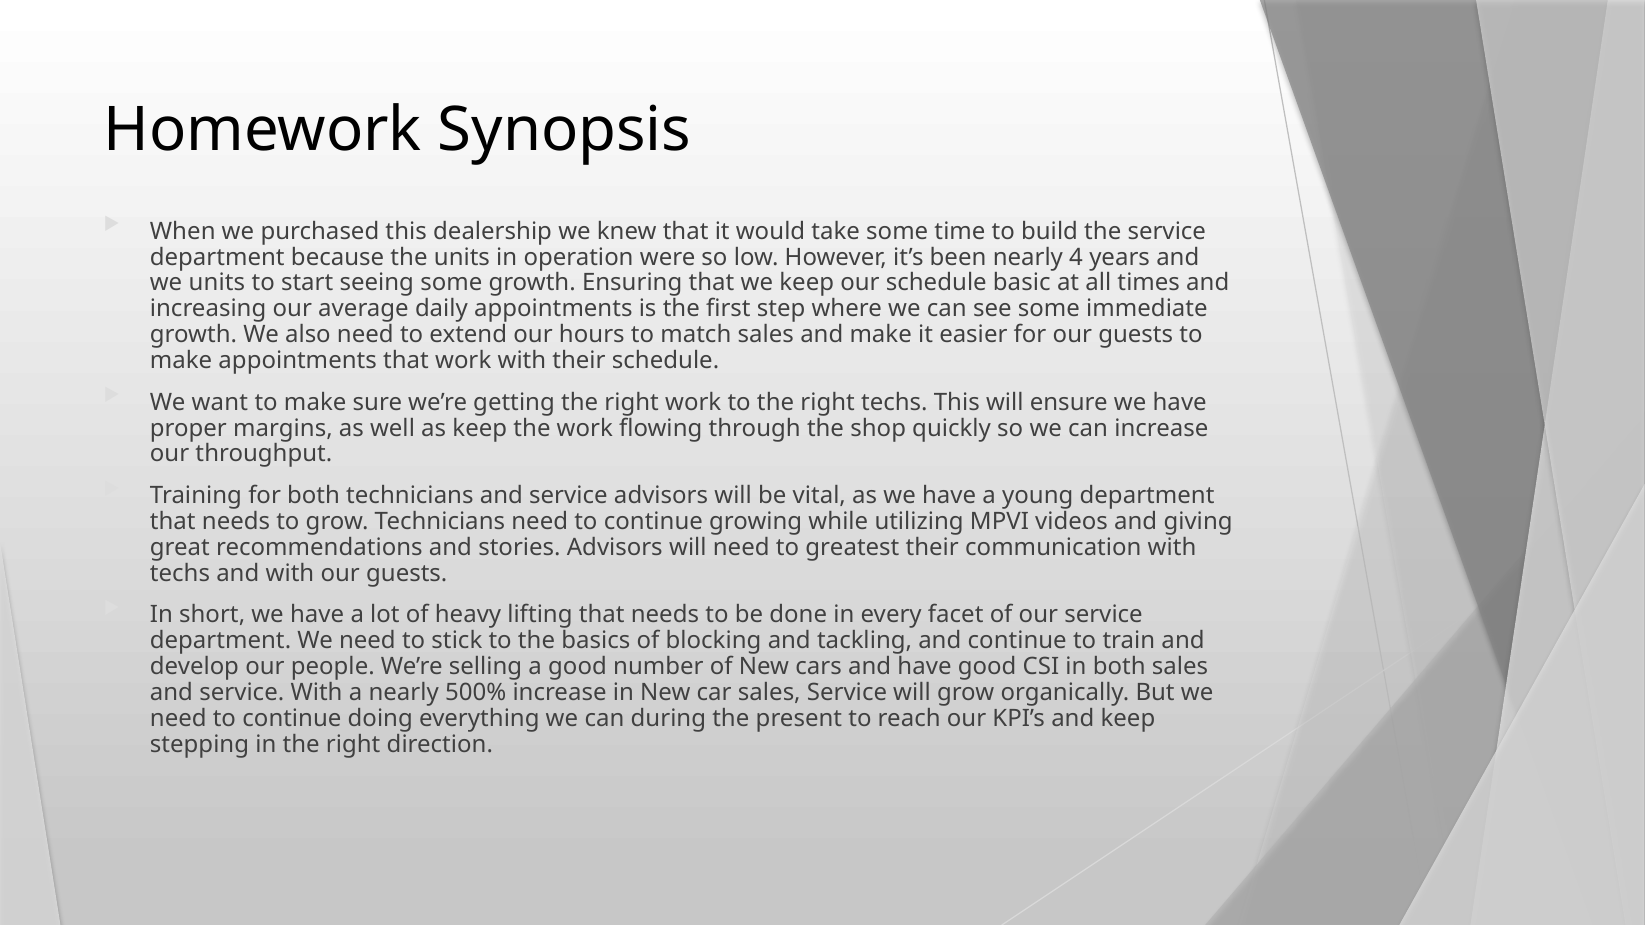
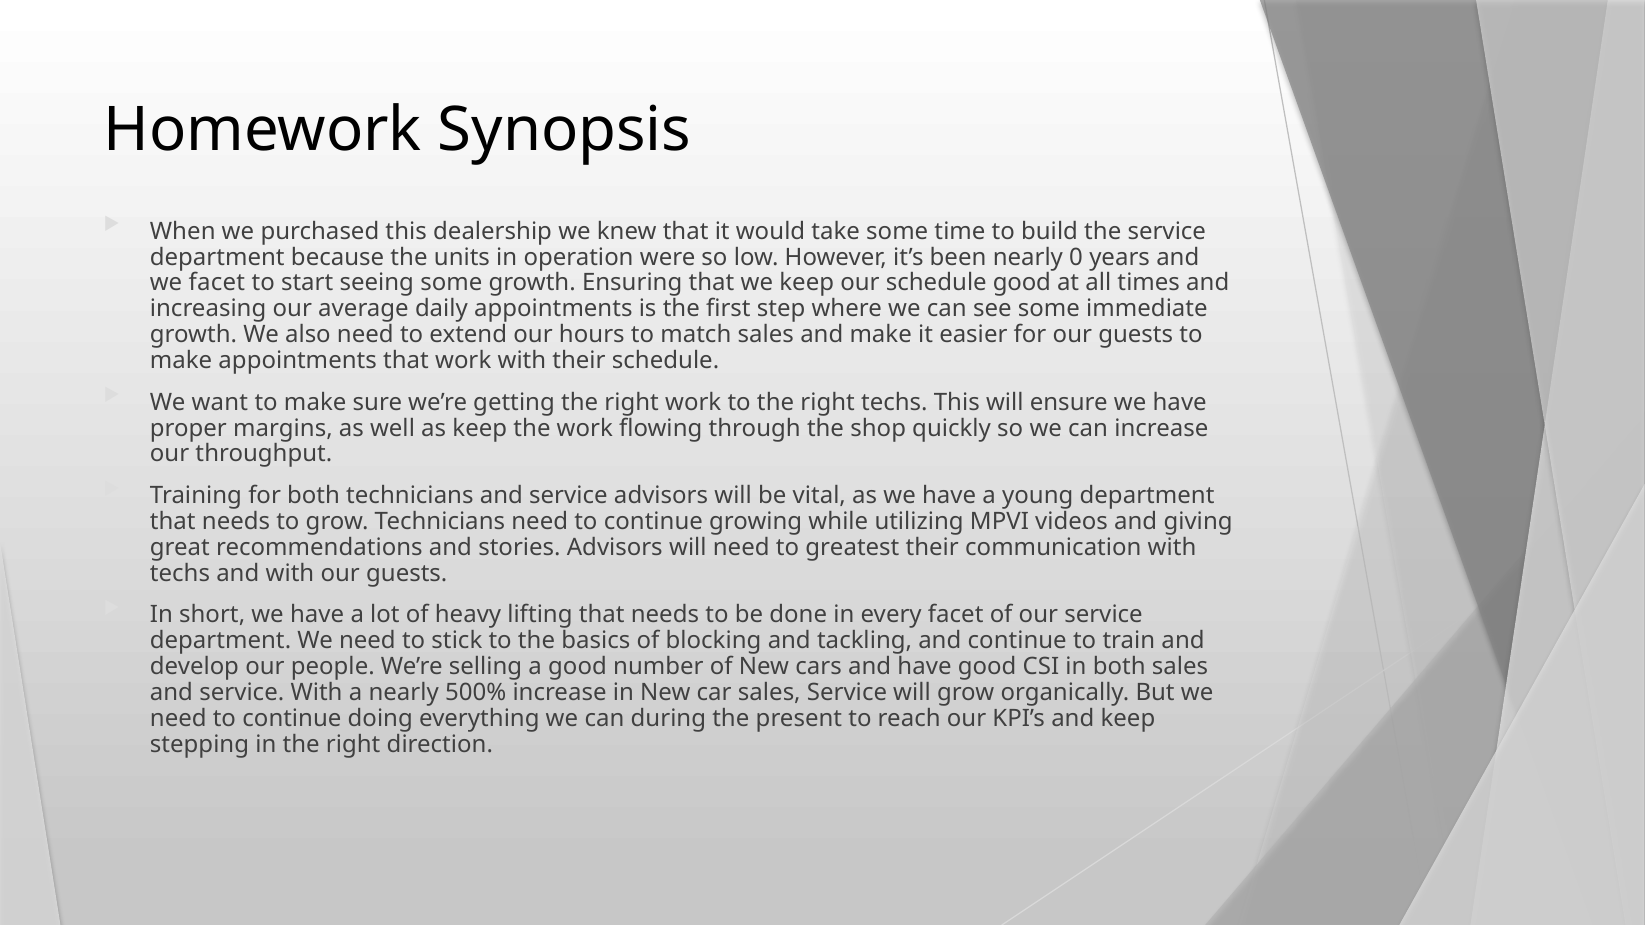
4: 4 -> 0
we units: units -> facet
schedule basic: basic -> good
